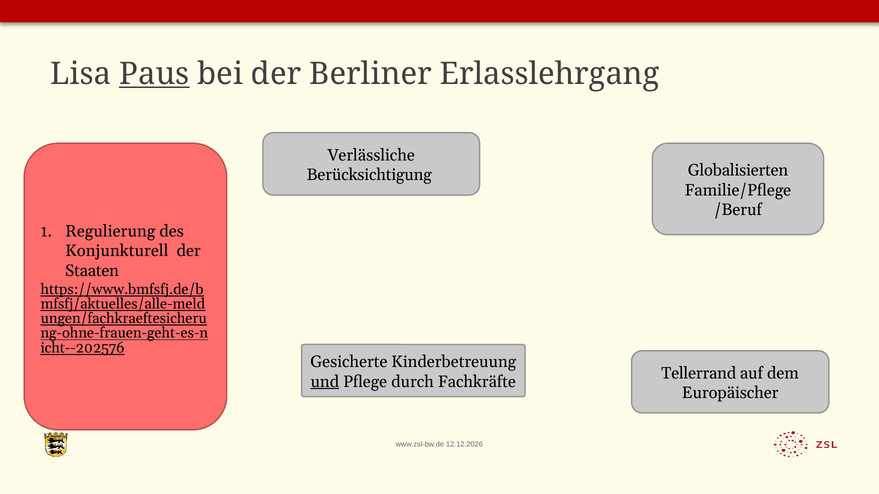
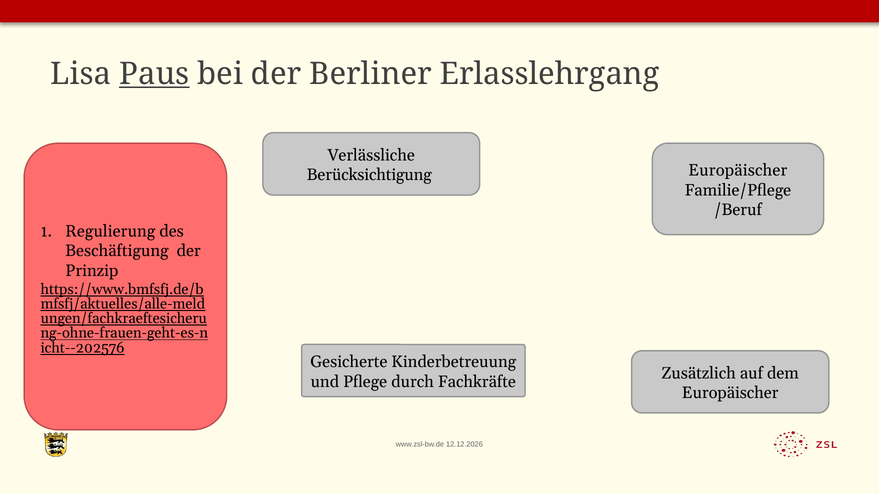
Globalisierten at (738, 170): Globalisierten -> Europäischer
Konjunkturell: Konjunkturell -> Beschäftigung
Staaten: Staaten -> Prinzip
Tellerrand: Tellerrand -> Zusätzlich
und underline: present -> none
